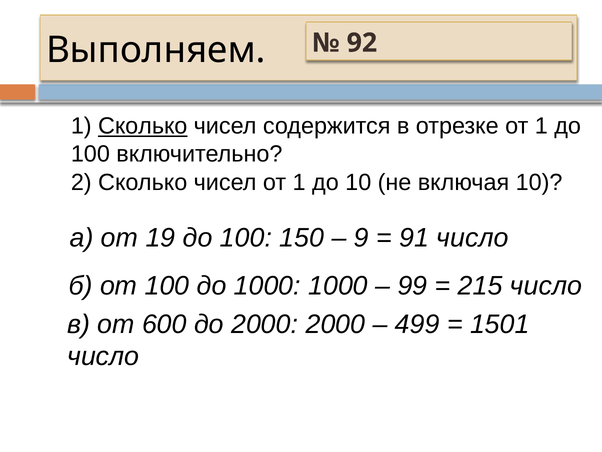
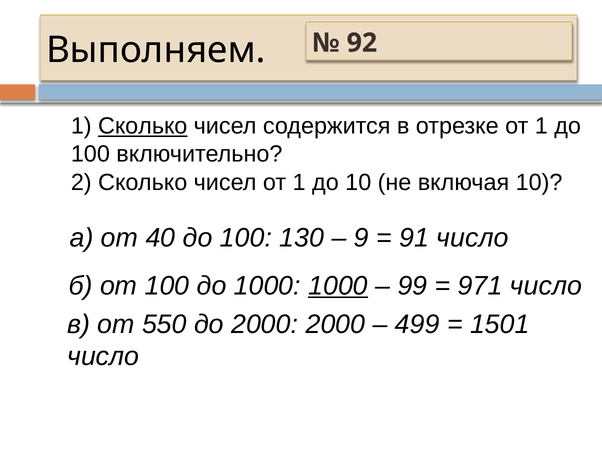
19: 19 -> 40
150: 150 -> 130
1000 at (338, 286) underline: none -> present
215: 215 -> 971
600: 600 -> 550
